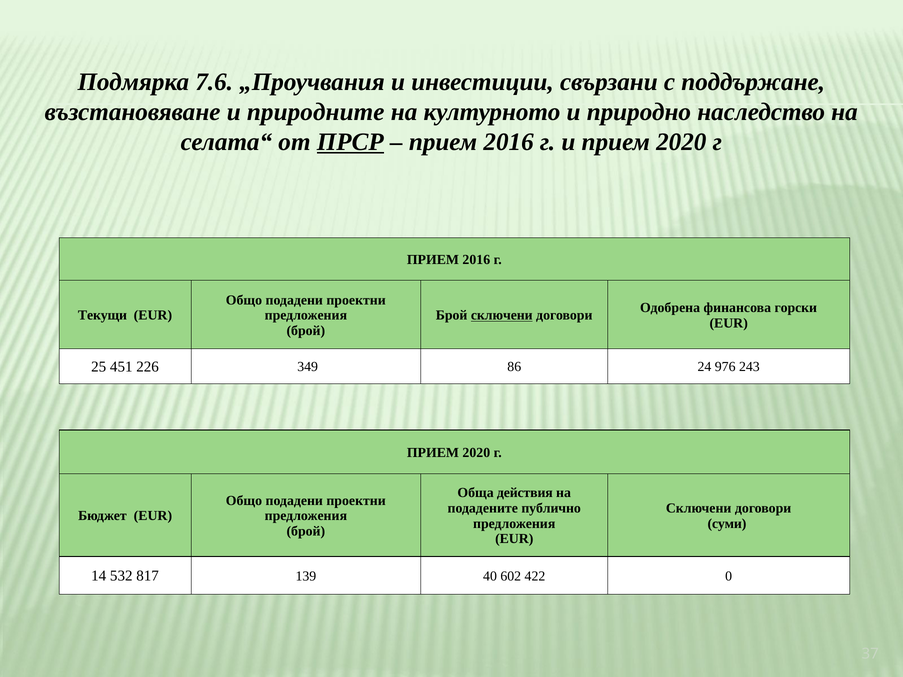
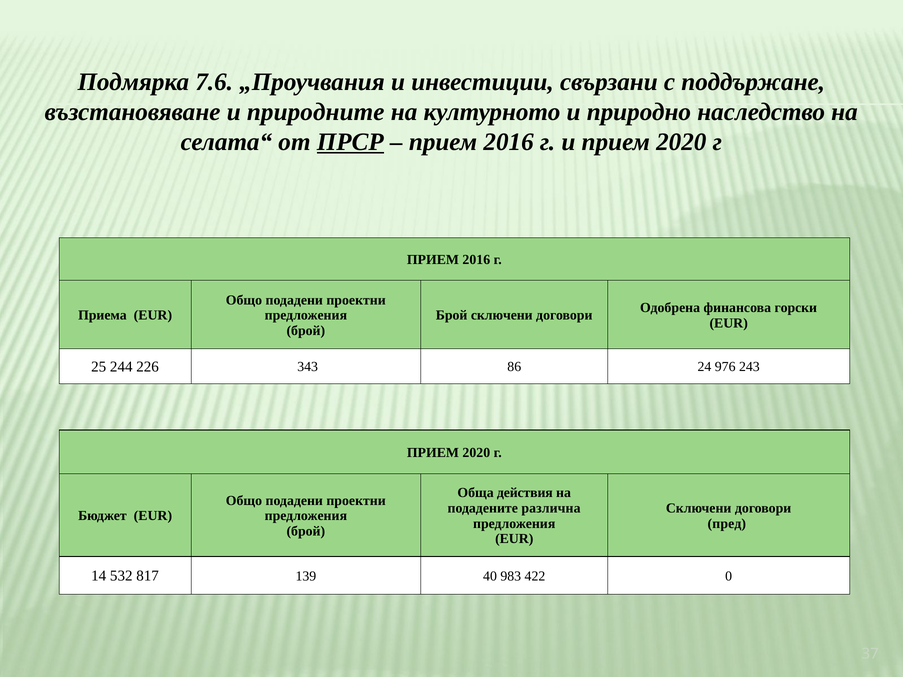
Текущи: Текущи -> Приема
сключени at (502, 315) underline: present -> none
451: 451 -> 244
349: 349 -> 343
публично: публично -> различна
суми: суми -> пред
602: 602 -> 983
